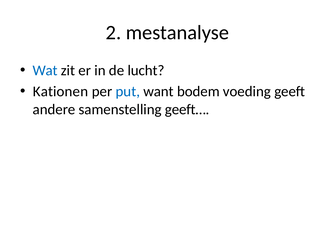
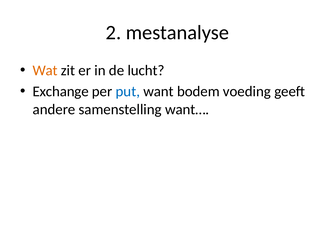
Wat colour: blue -> orange
Kationen: Kationen -> Exchange
geeft…: geeft… -> want…
